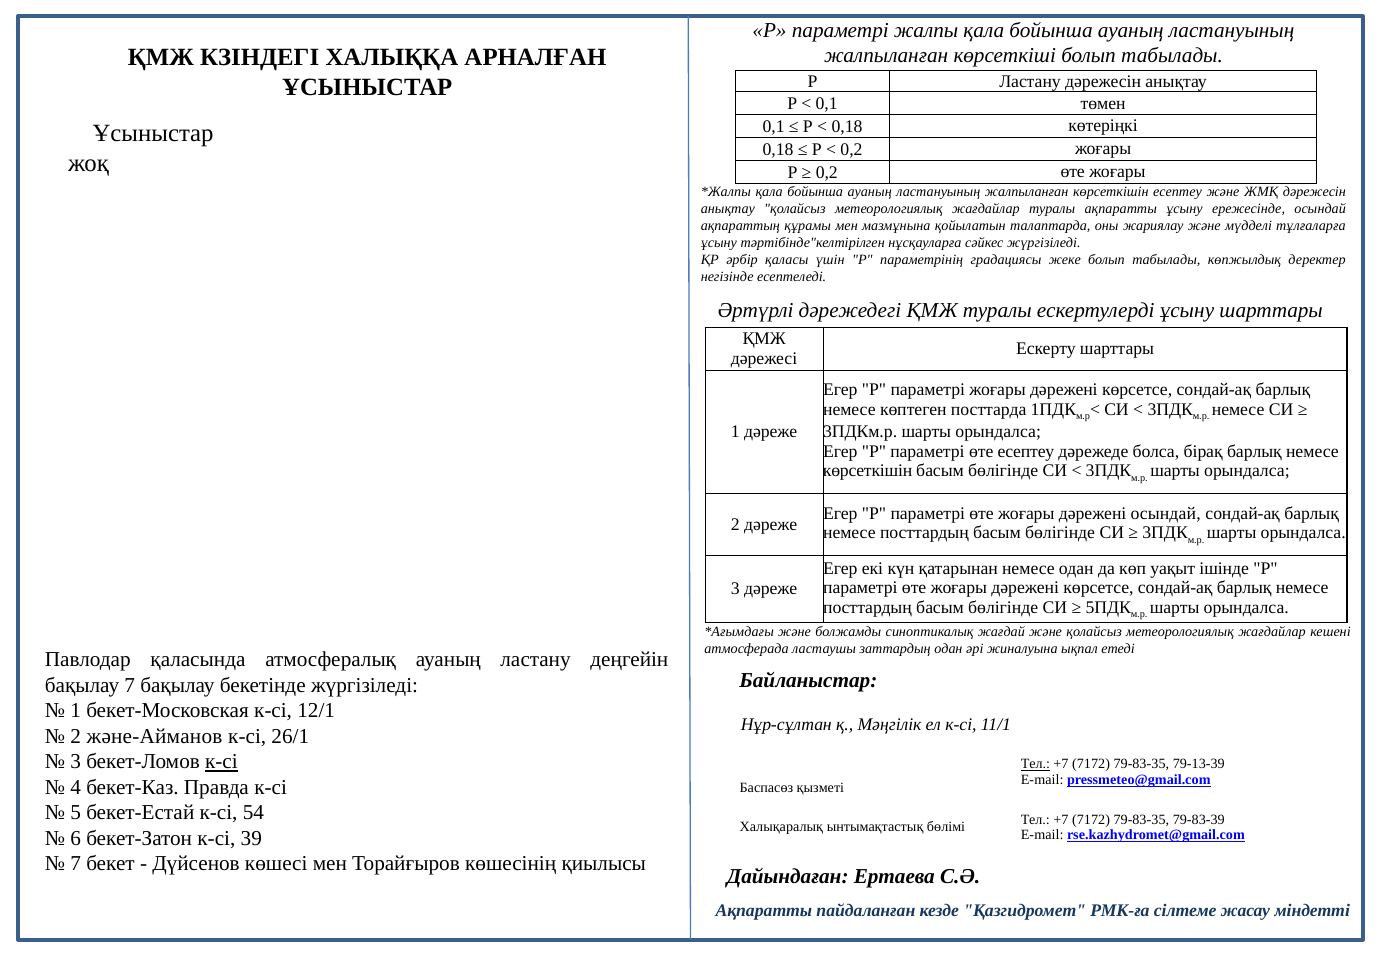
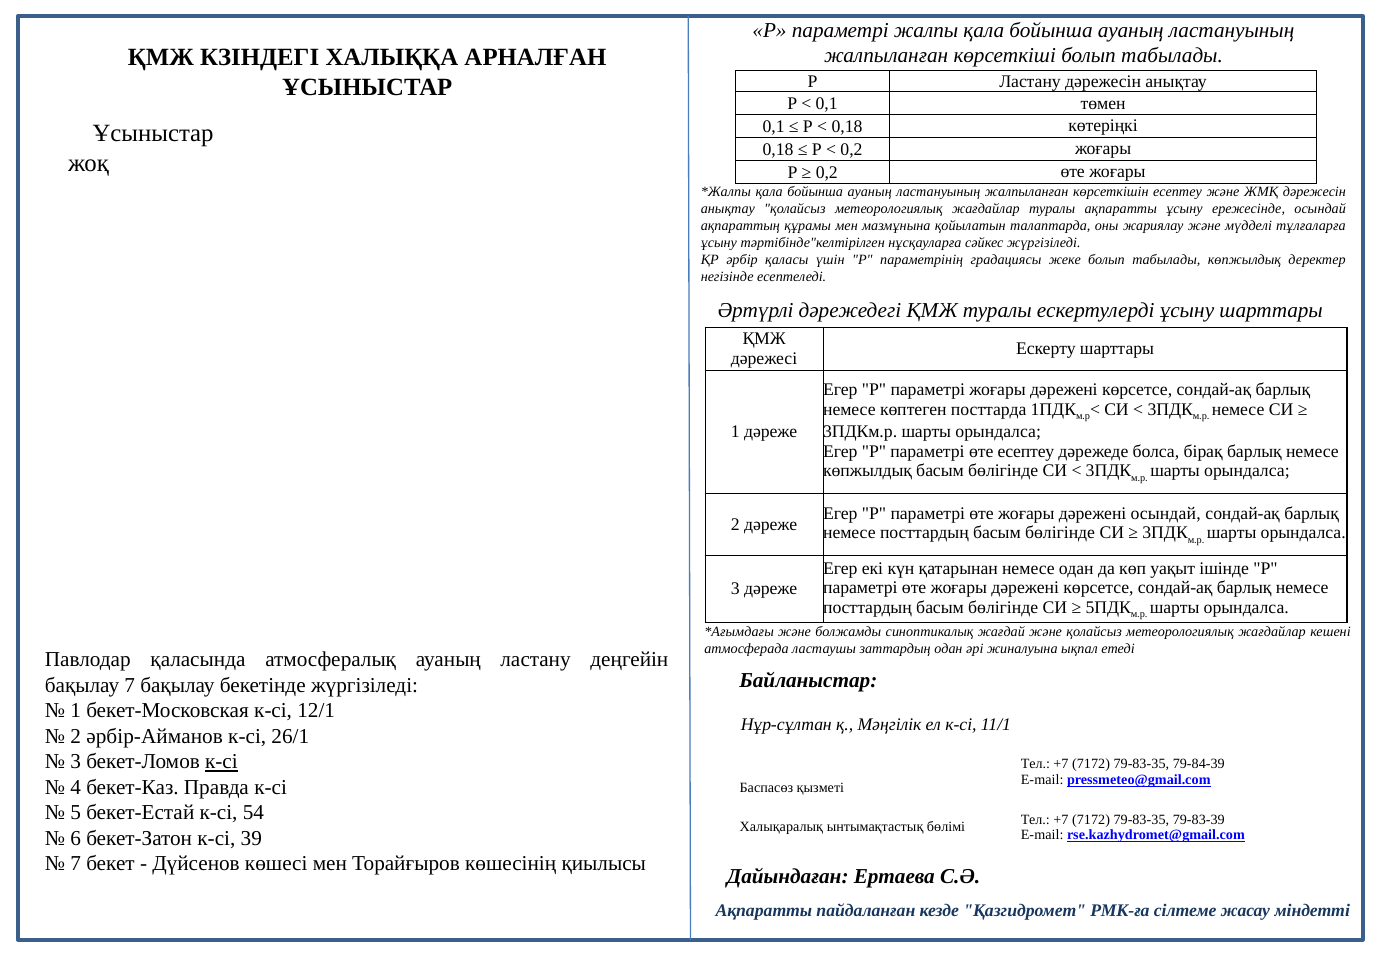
көрсеткішін at (868, 471): көрсеткішін -> көпжылдық
және-Айманов: және-Айманов -> әрбір-Айманов
Тел at (1035, 764) underline: present -> none
79-13-39: 79-13-39 -> 79-84-39
